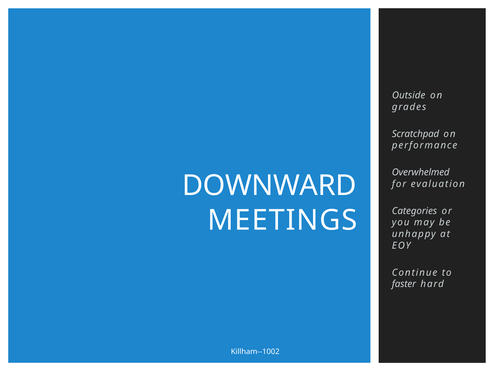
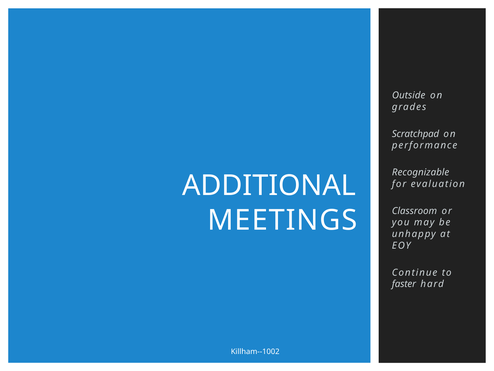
Overwhelmed: Overwhelmed -> Recognizable
DOWNWARD: DOWNWARD -> ADDITIONAL
Categories: Categories -> Classroom
